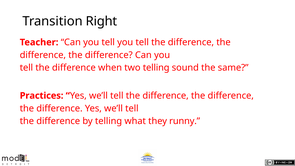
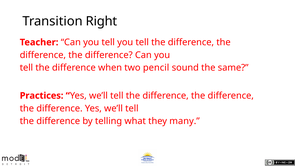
two telling: telling -> pencil
runny: runny -> many
